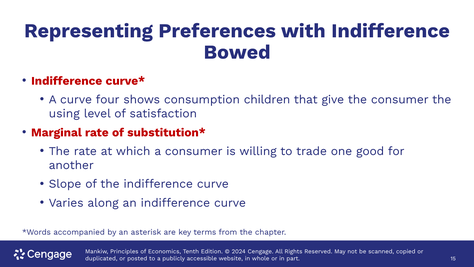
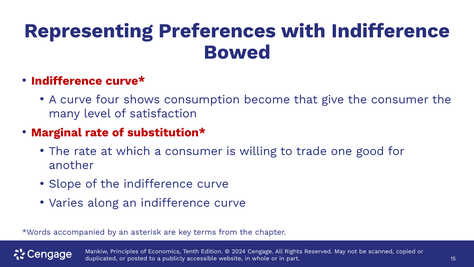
children: children -> become
using: using -> many
